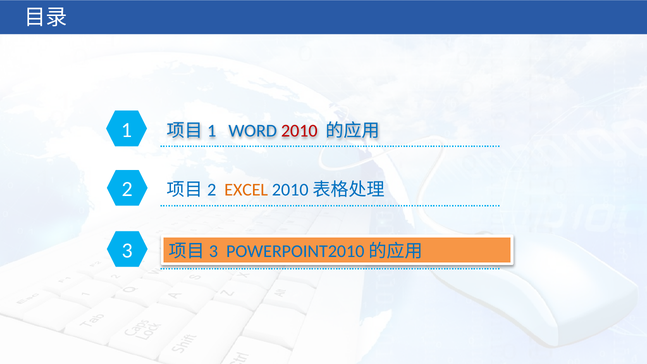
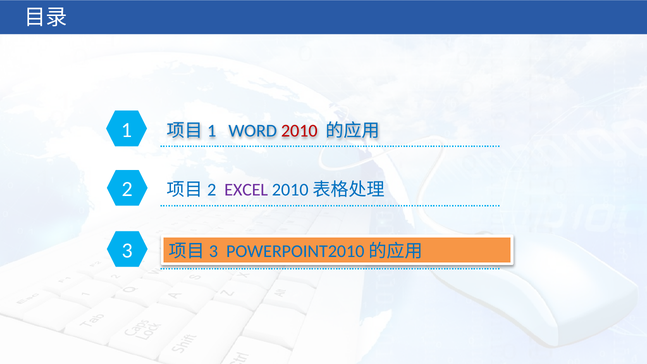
EXCEL colour: orange -> purple
